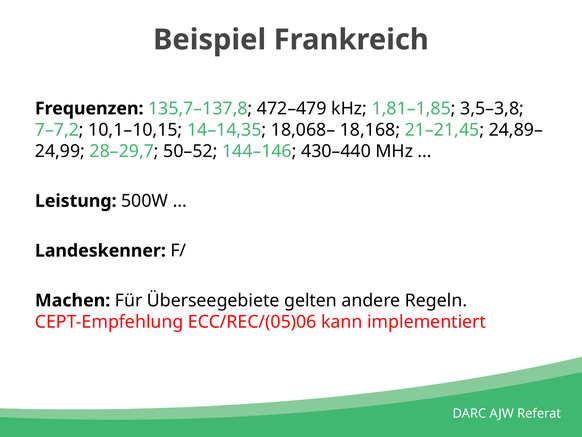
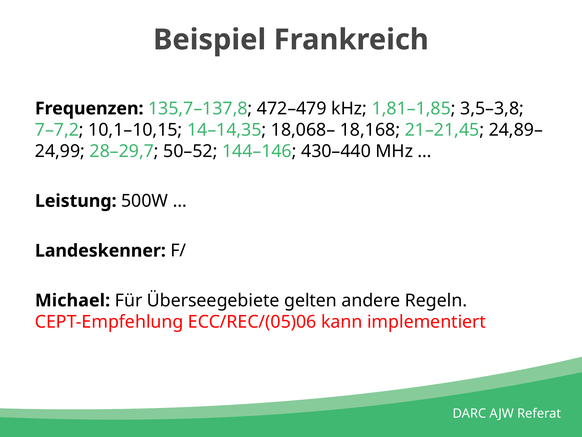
Machen: Machen -> Michael
